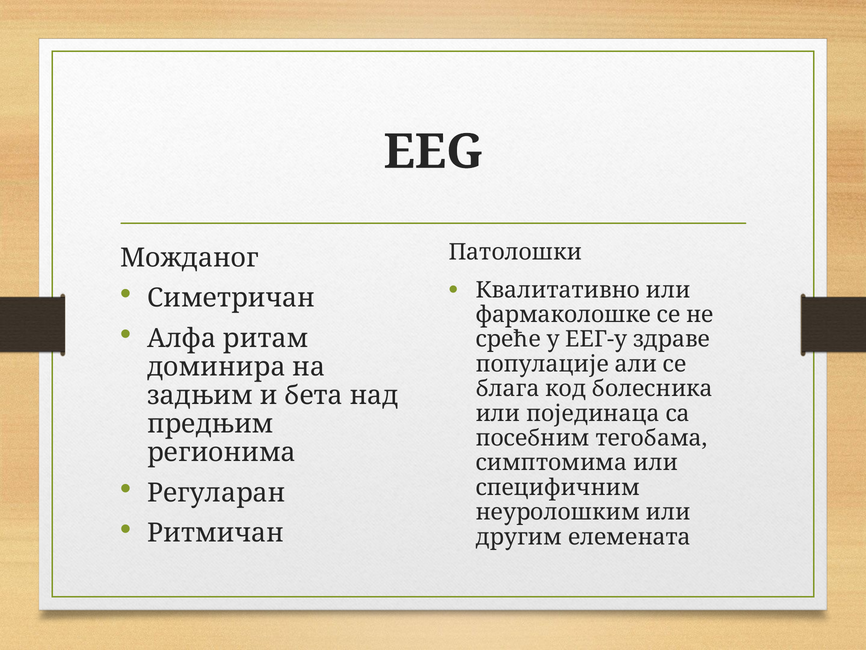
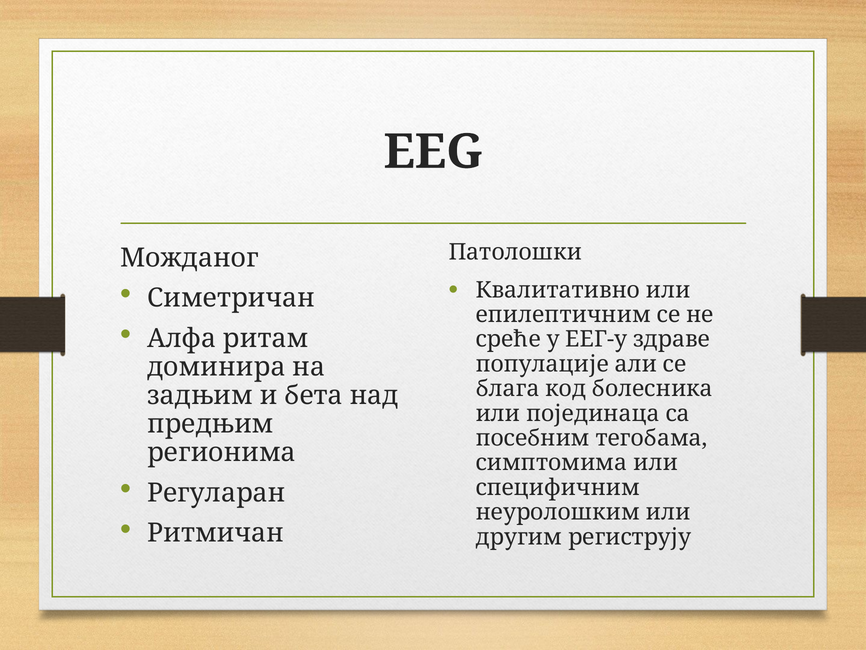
фармаколошке: фармаколошке -> епилептичним
елемената: елемената -> региструју
